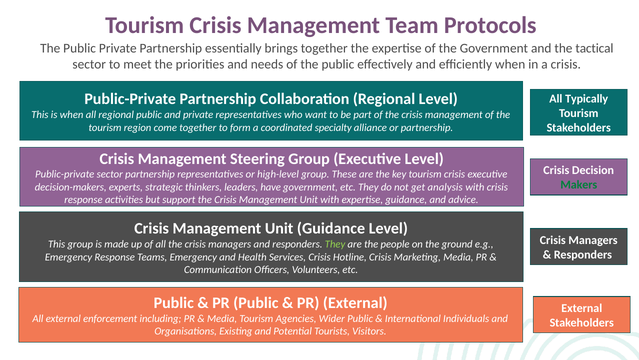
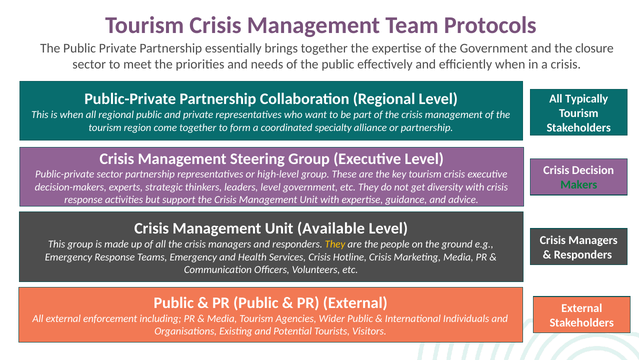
tactical: tactical -> closure
leaders have: have -> level
analysis: analysis -> diversity
Unit Guidance: Guidance -> Available
They at (335, 244) colour: light green -> yellow
